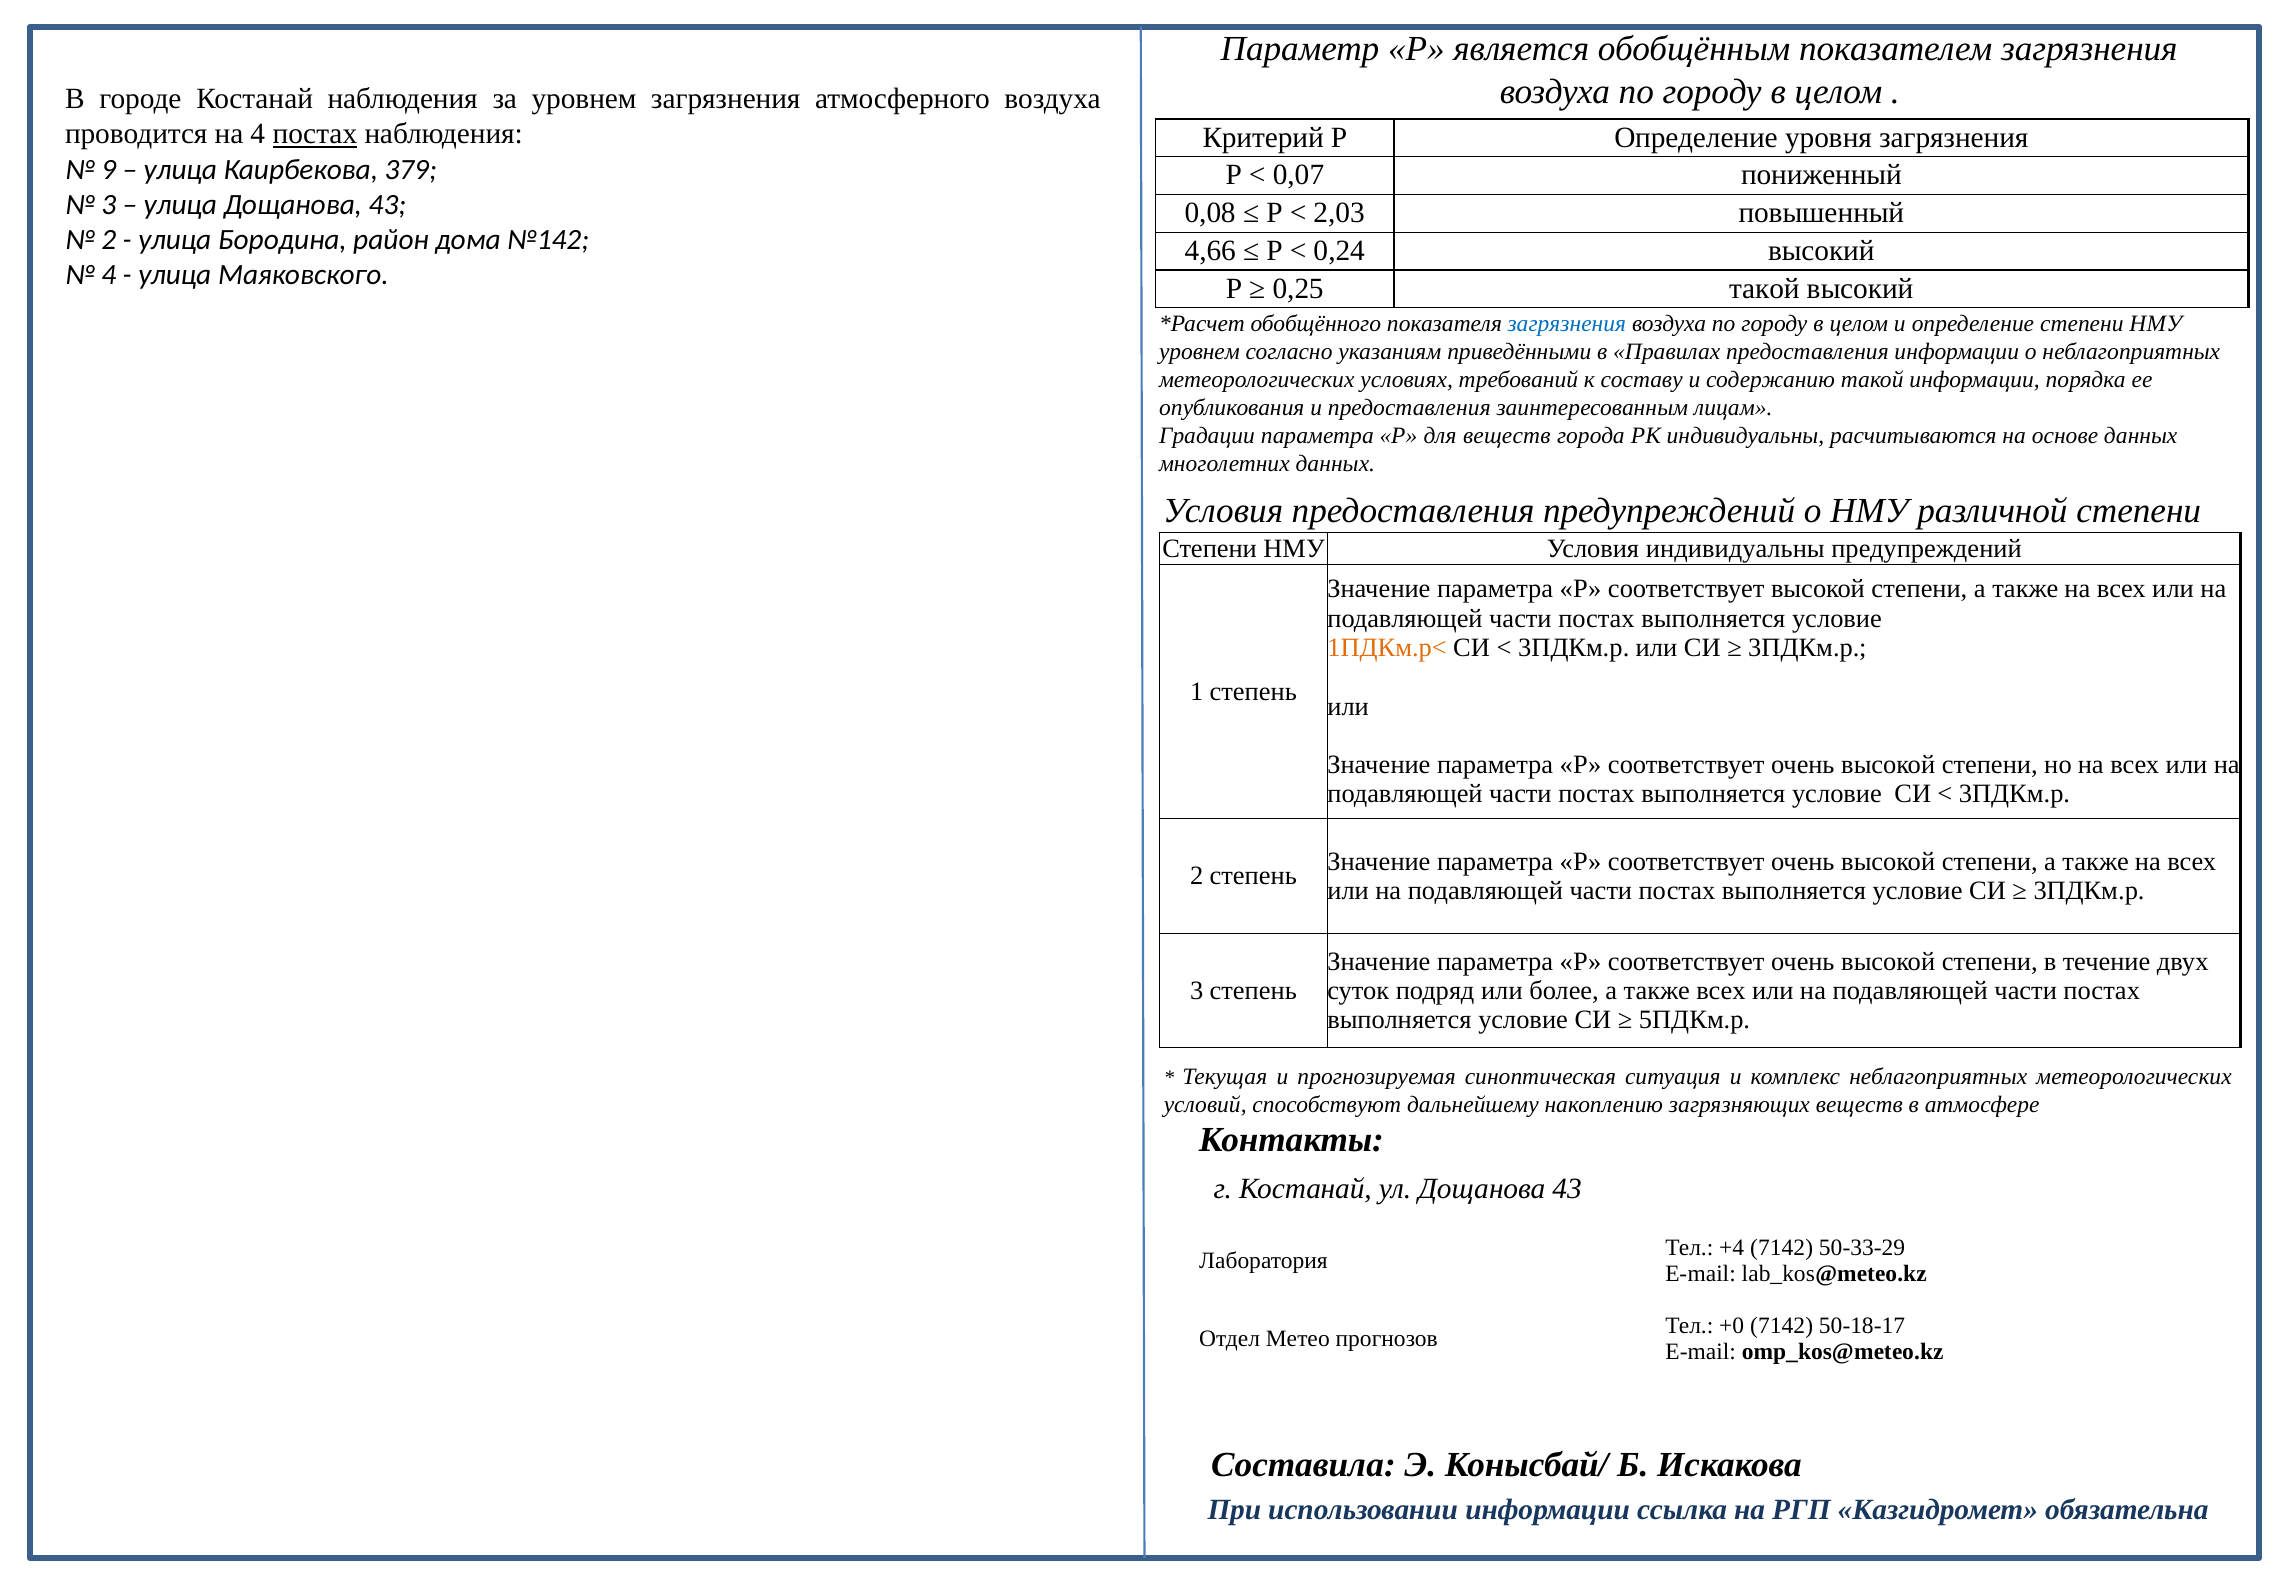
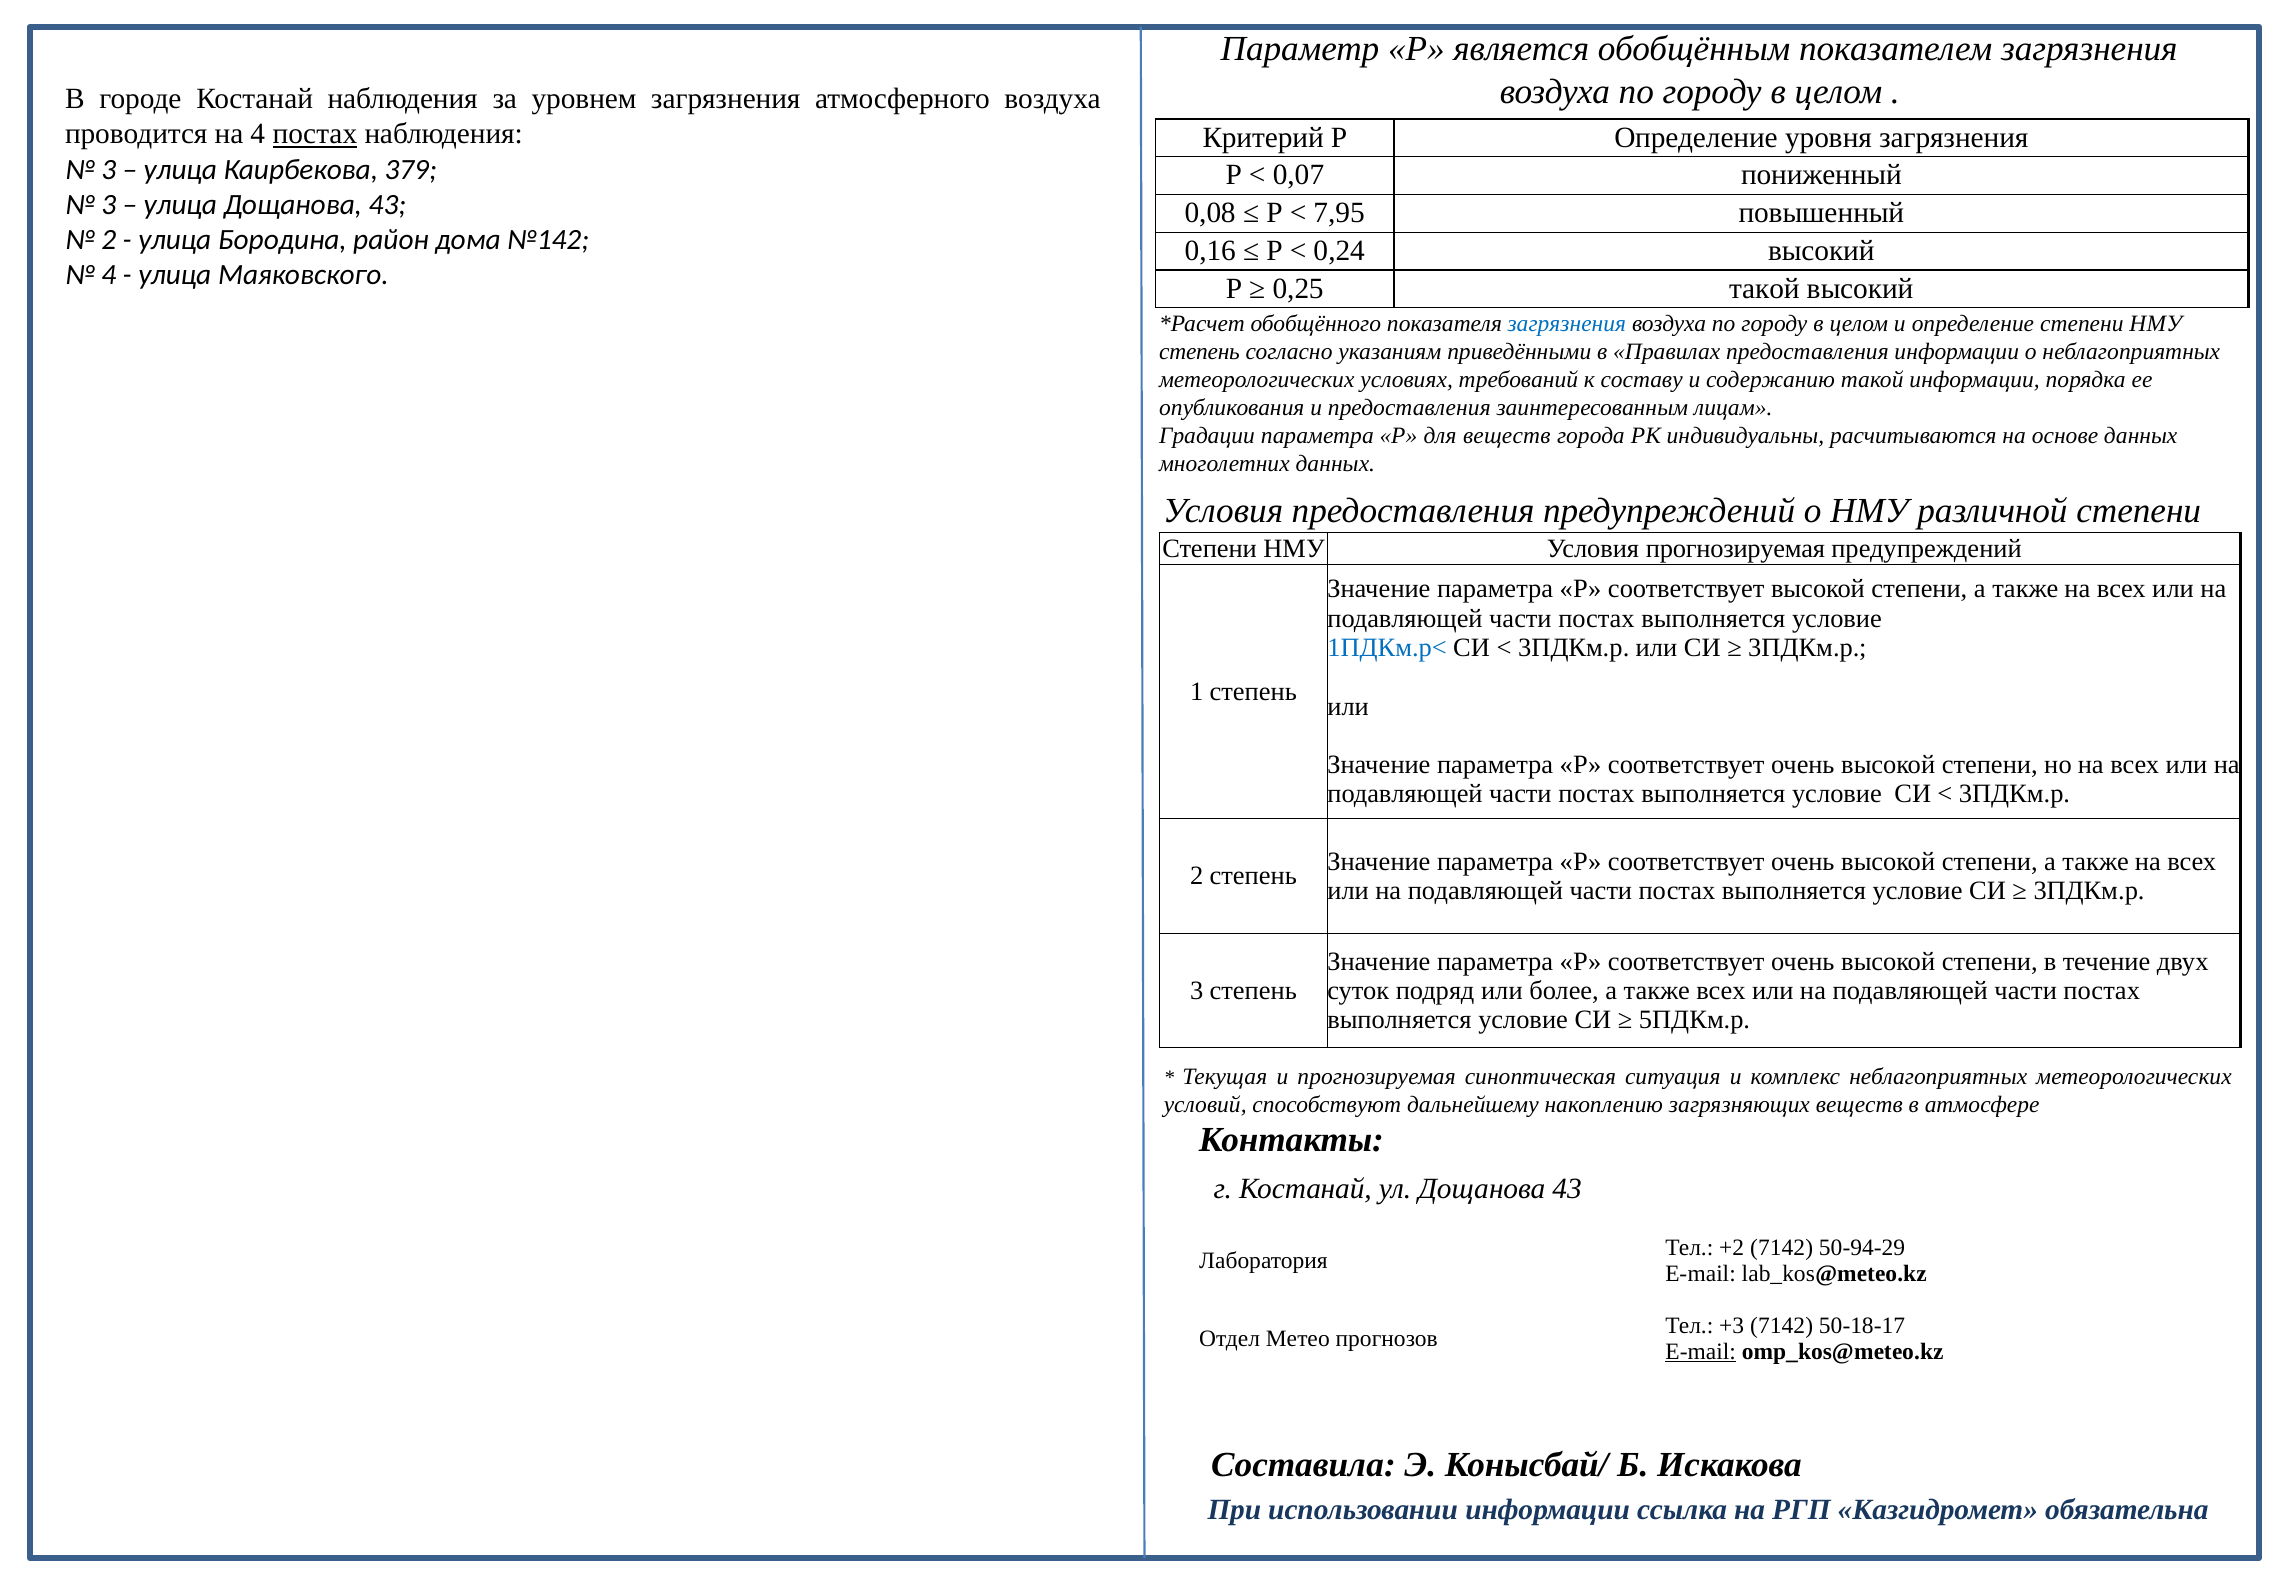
9 at (109, 169): 9 -> 3
2,03: 2,03 -> 7,95
4,66: 4,66 -> 0,16
уровнем at (1199, 352): уровнем -> степень
Условия индивидуальны: индивидуальны -> прогнозируемая
1ПДКм.р< colour: orange -> blue
+4: +4 -> +2
50-33-29: 50-33-29 -> 50-94-29
+0: +0 -> +3
E-mail at (1701, 1351) underline: none -> present
